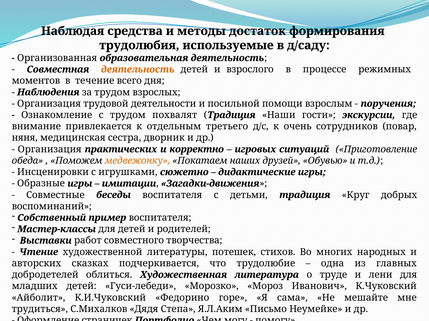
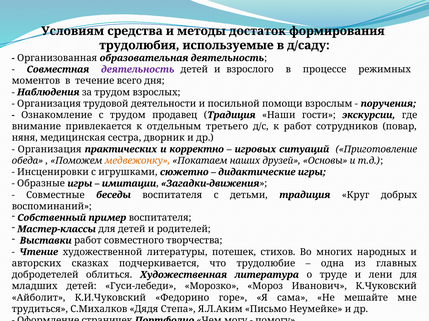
Наблюдая: Наблюдая -> Условиям
деятельность at (138, 70) colour: orange -> purple
похвалят: похвалят -> продавец
к очень: очень -> работ
Обувью: Обувью -> Основы
